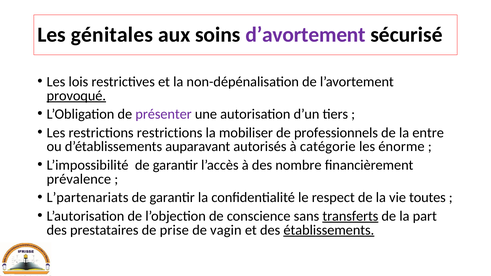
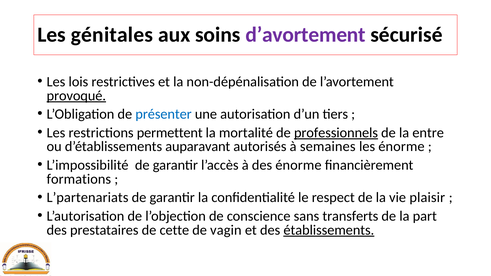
présenter colour: purple -> blue
restrictions restrictions: restrictions -> permettent
mobiliser: mobiliser -> mortalité
professionnels underline: none -> present
catégorie: catégorie -> semaines
des nombre: nombre -> énorme
prévalence: prévalence -> formations
toutes: toutes -> plaisir
transferts underline: present -> none
prise: prise -> cette
